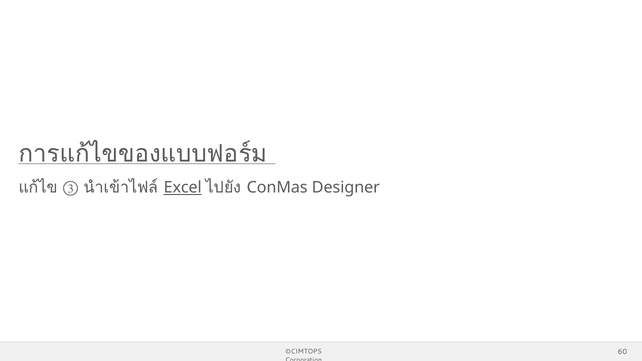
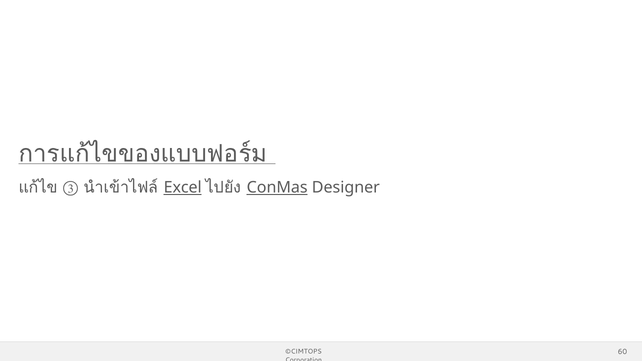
ConMas underline: none -> present
